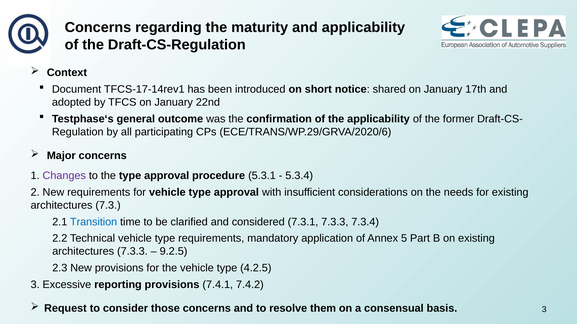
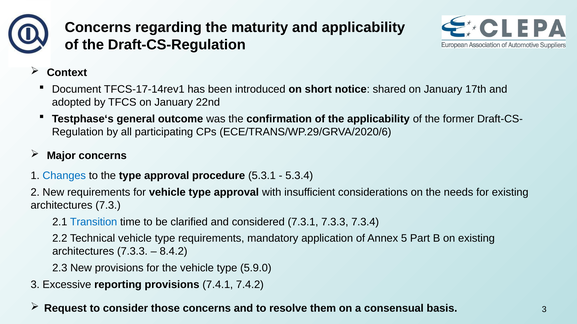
Changes colour: purple -> blue
9.2.5: 9.2.5 -> 8.4.2
4.2.5: 4.2.5 -> 5.9.0
